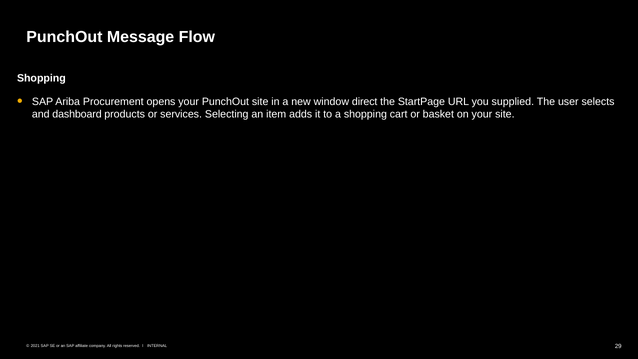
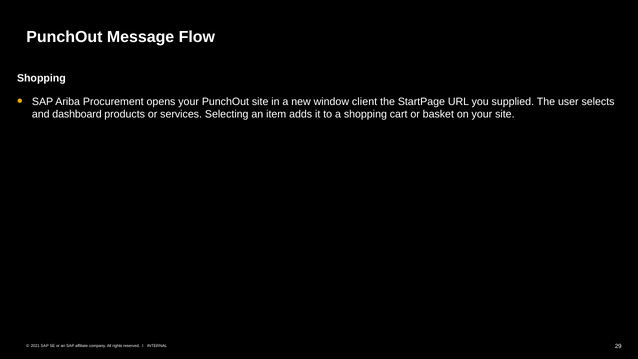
direct: direct -> client
